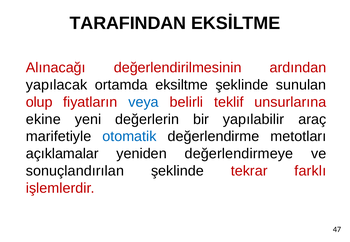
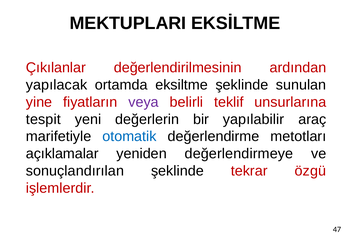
TARAFINDAN: TARAFINDAN -> MEKTUPLARI
Alınacağı: Alınacağı -> Çıkılanlar
olup: olup -> yine
veya colour: blue -> purple
ekine: ekine -> tespit
farklı: farklı -> özgü
